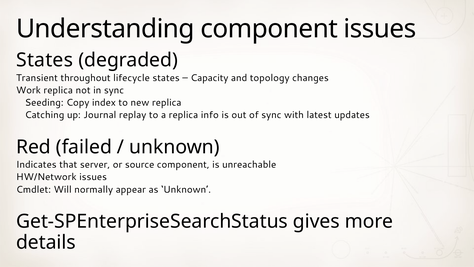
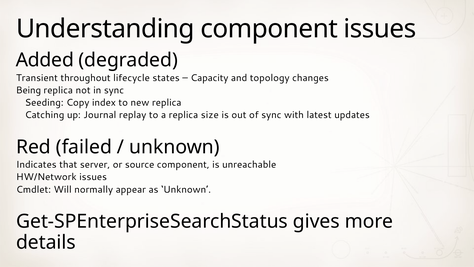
States at (45, 60): States -> Added
Work: Work -> Being
info: info -> size
